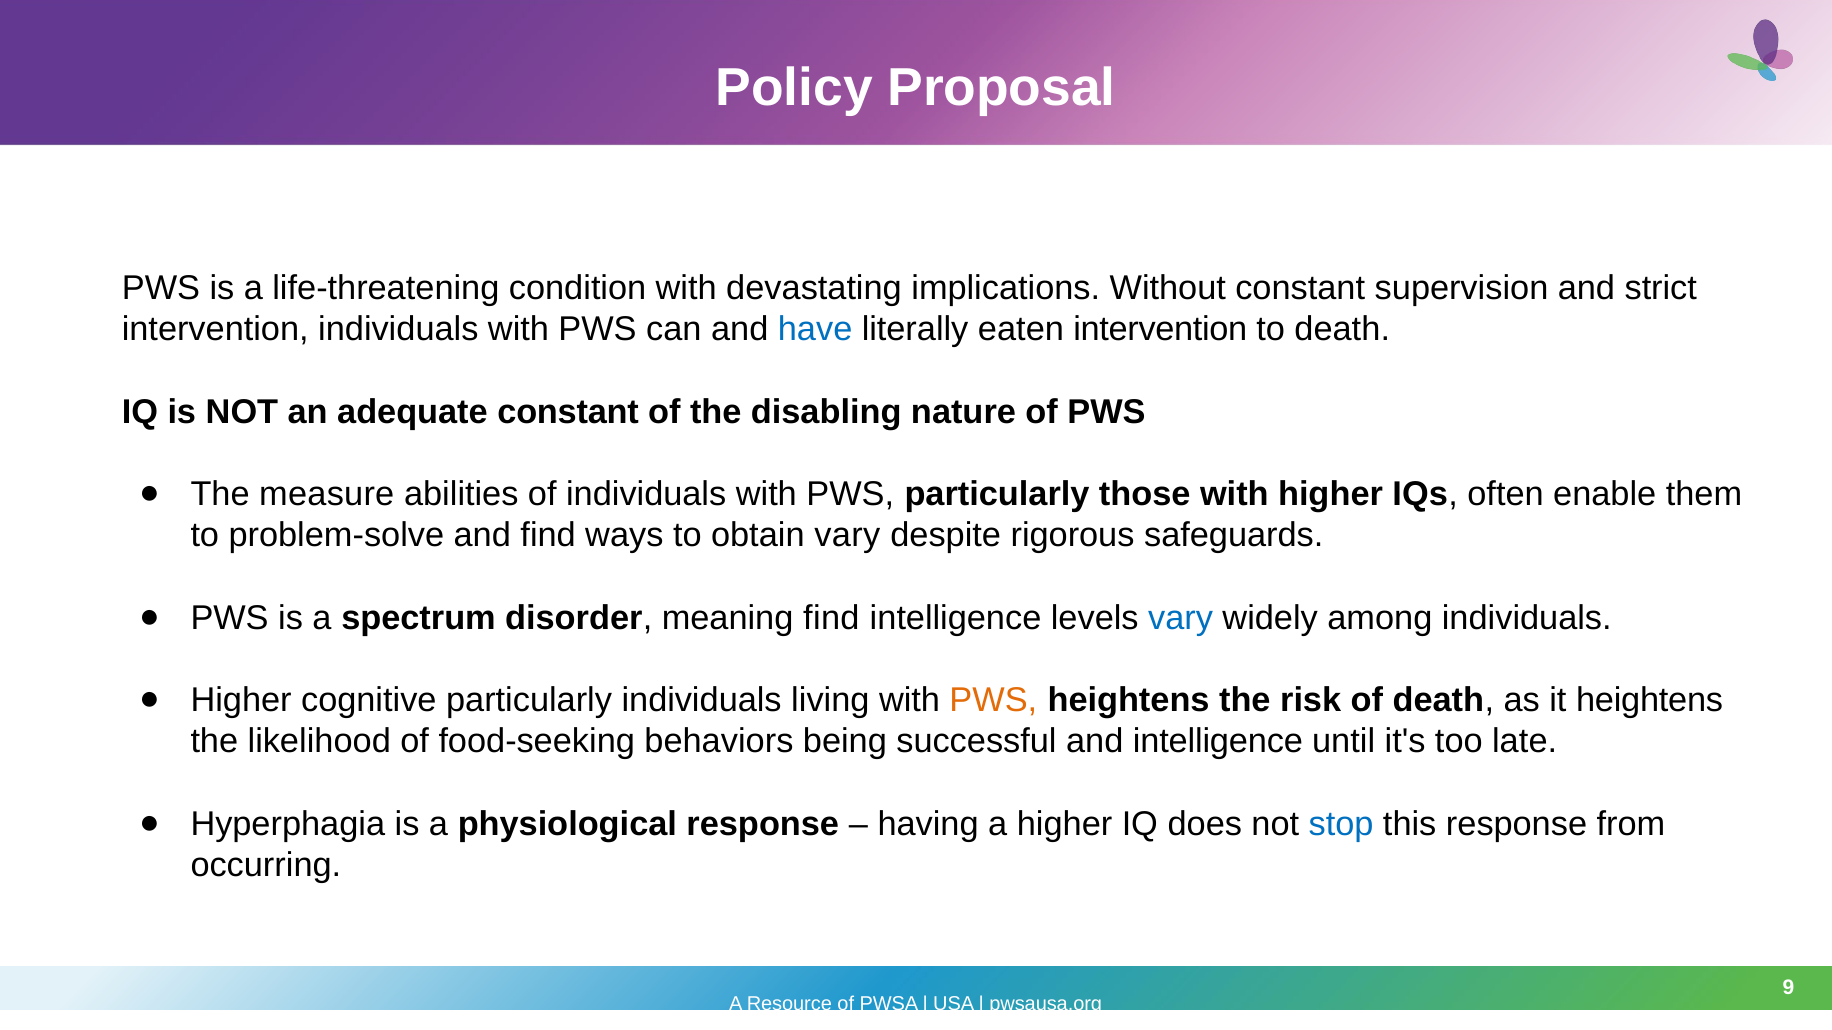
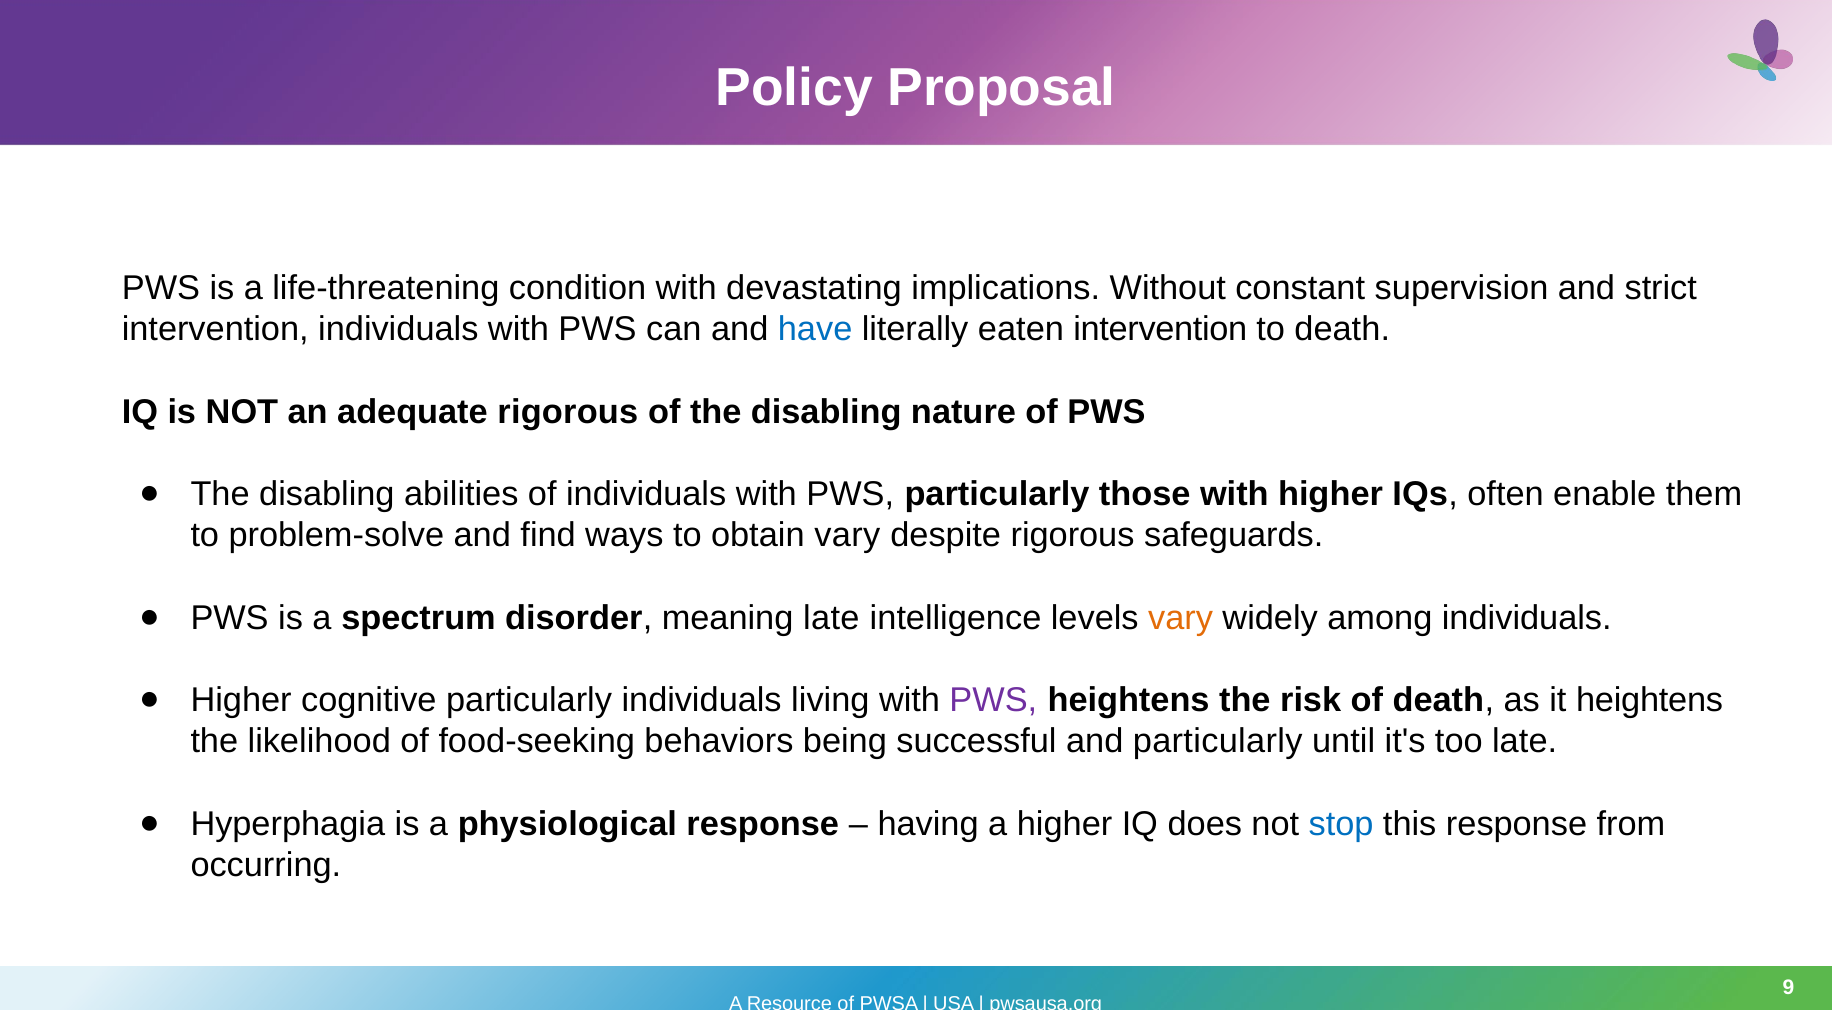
adequate constant: constant -> rigorous
measure at (327, 494): measure -> disabling
meaning find: find -> late
vary at (1181, 618) colour: blue -> orange
PWS at (993, 701) colour: orange -> purple
and intelligence: intelligence -> particularly
